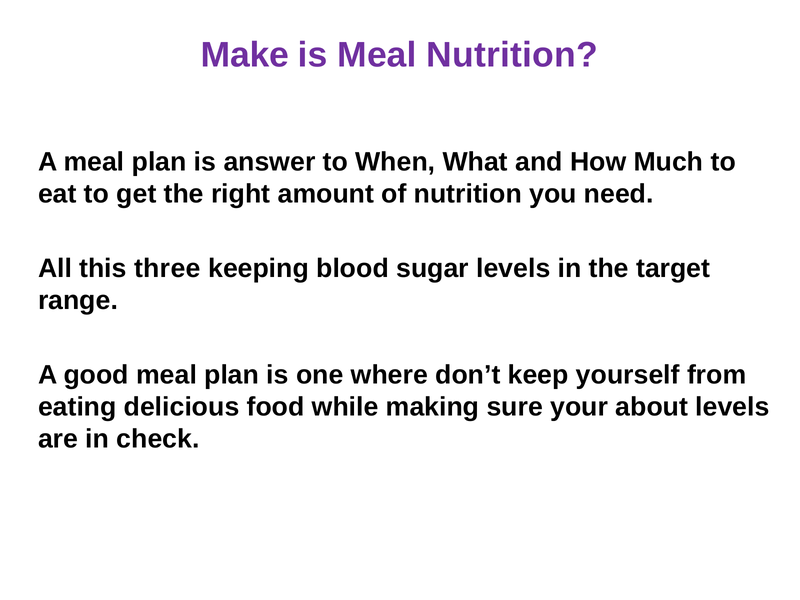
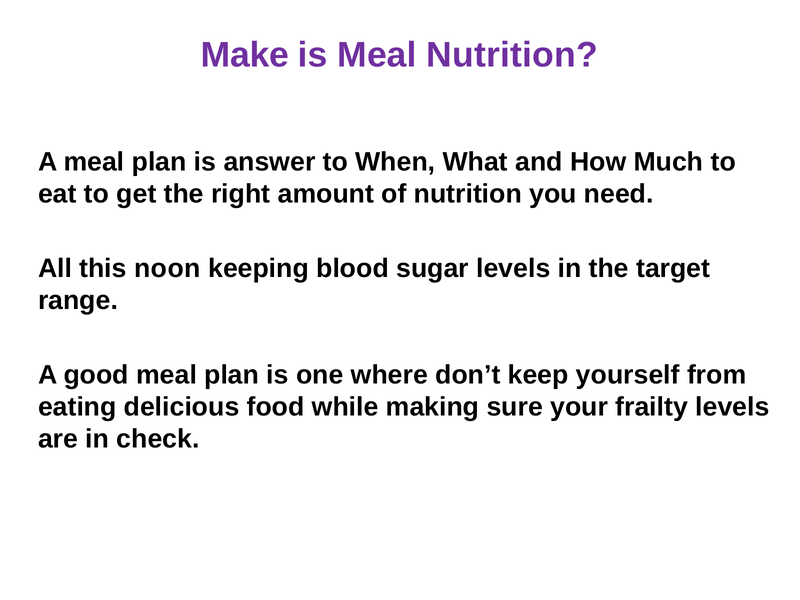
three: three -> noon
about: about -> frailty
